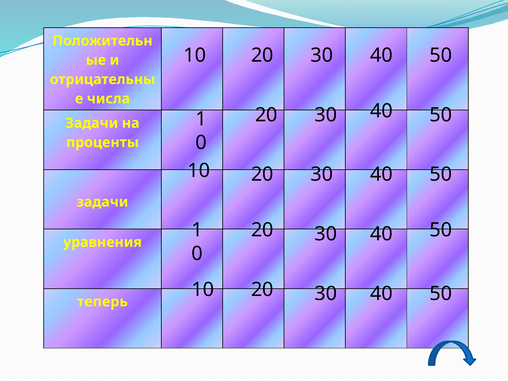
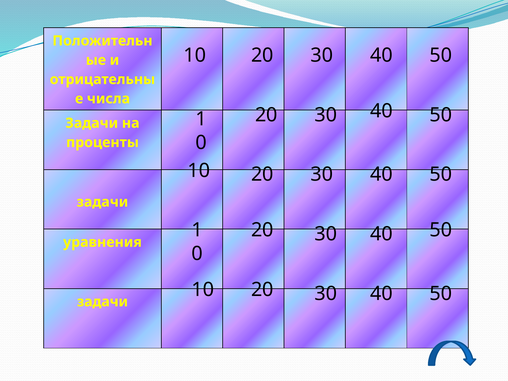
теперь at (102, 302): теперь -> задачи
